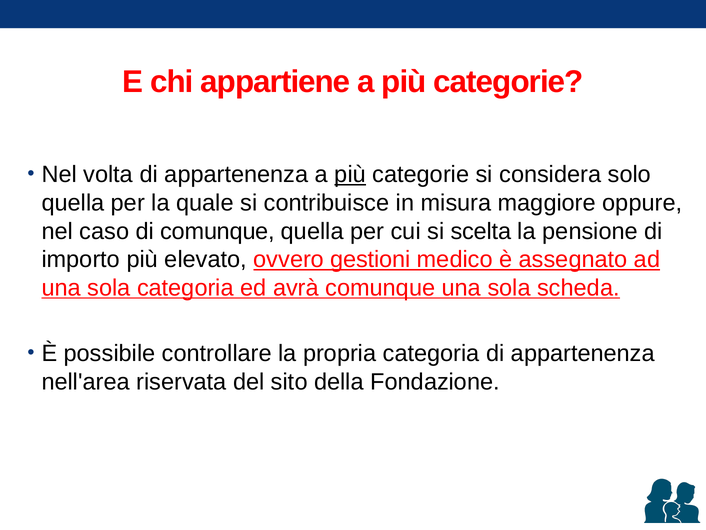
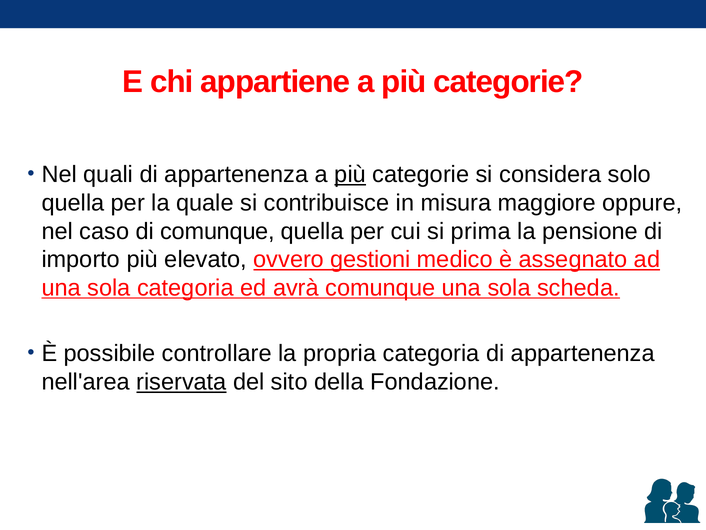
volta: volta -> quali
scelta: scelta -> prima
riservata underline: none -> present
